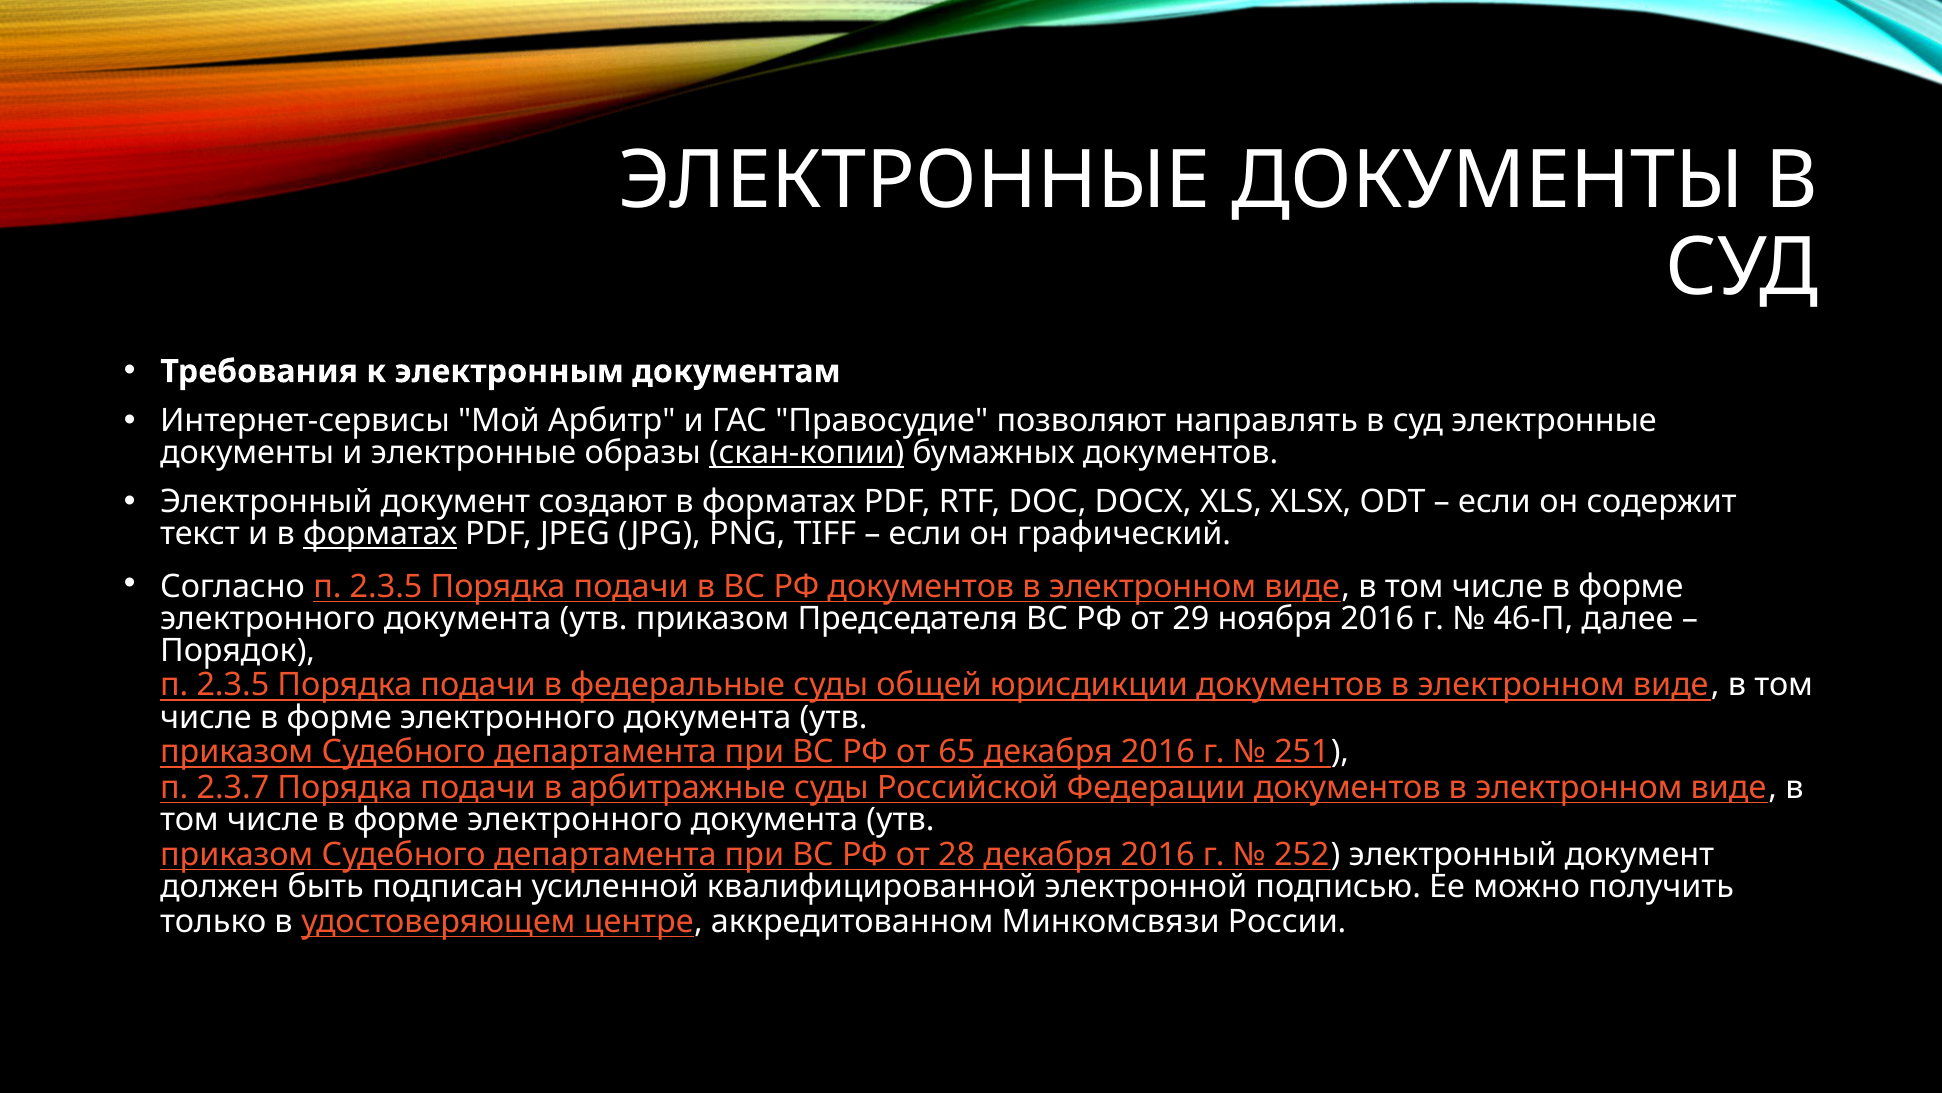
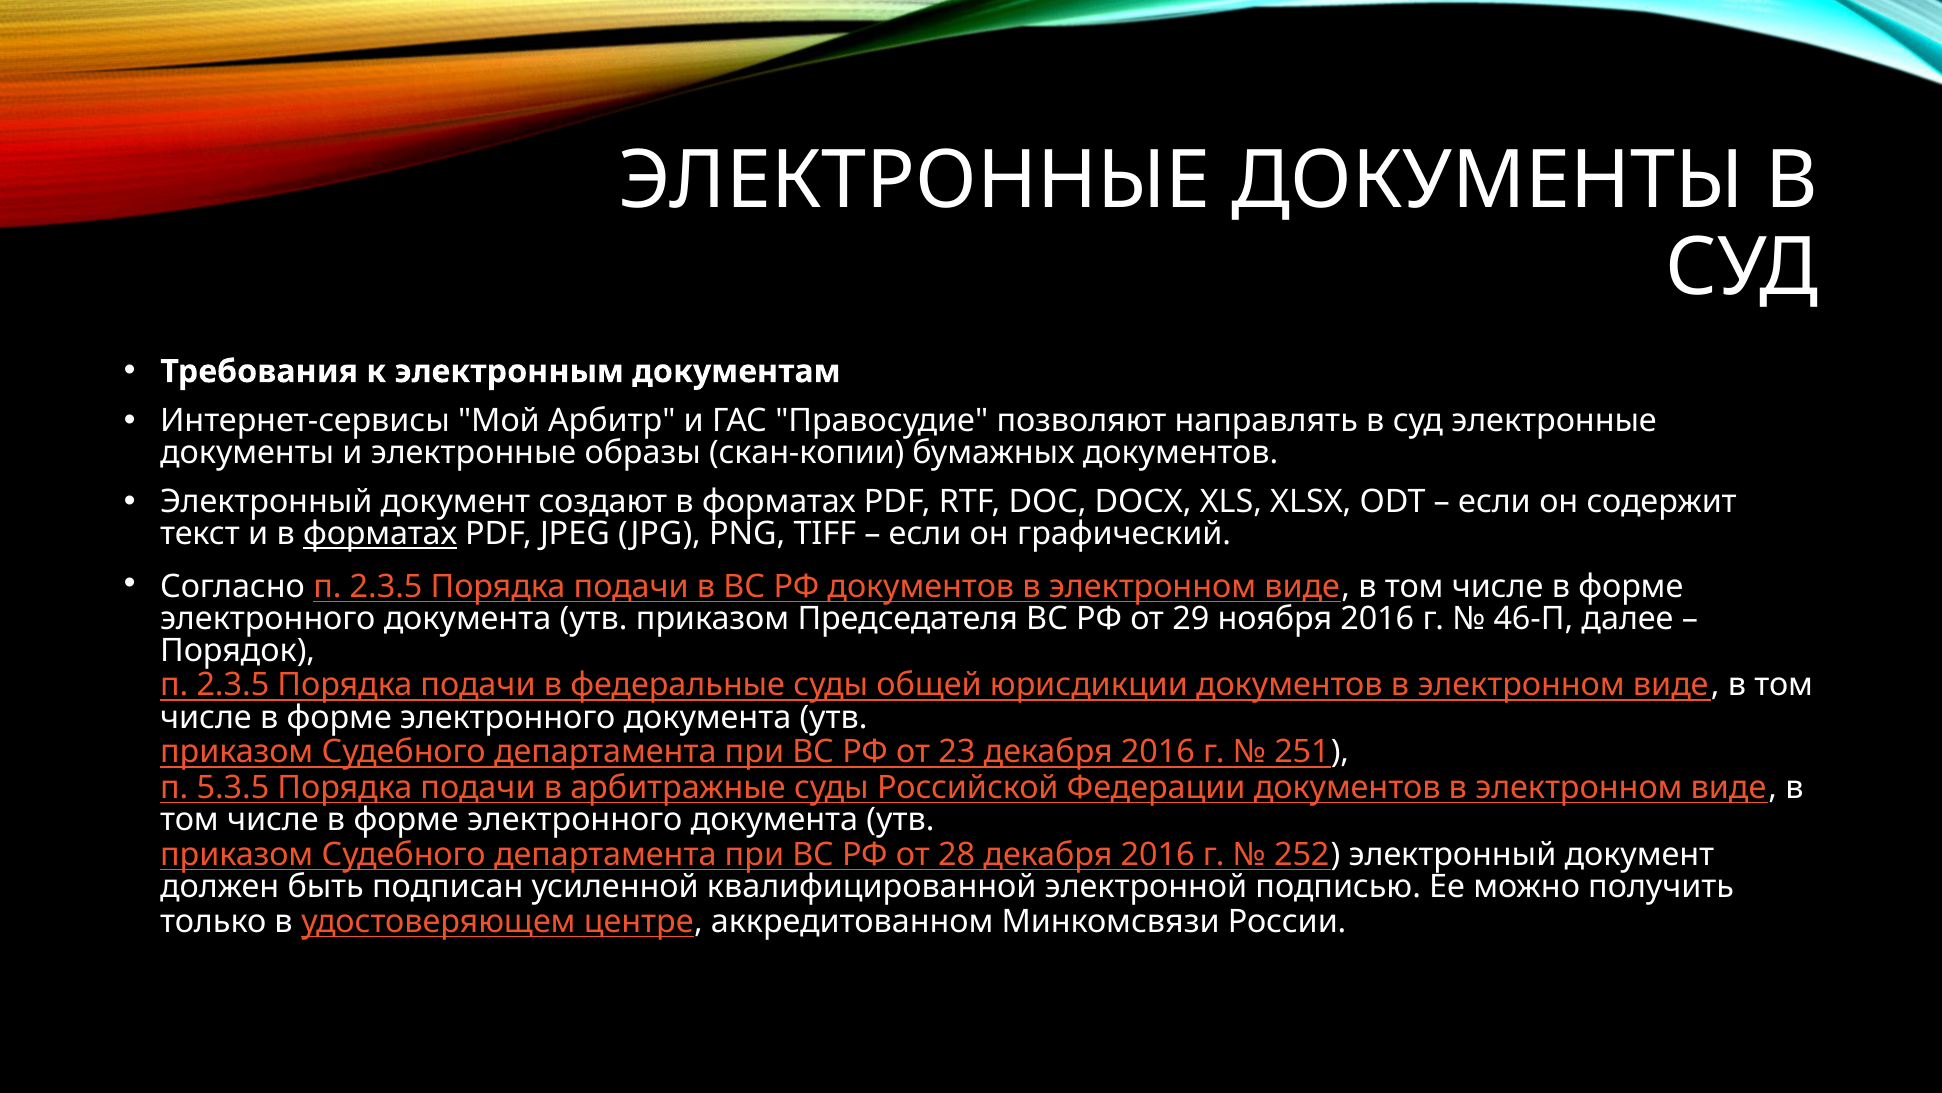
скан-копии underline: present -> none
65: 65 -> 23
2.3.7: 2.3.7 -> 5.3.5
